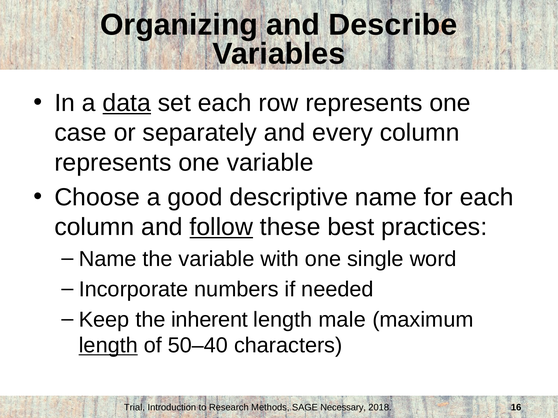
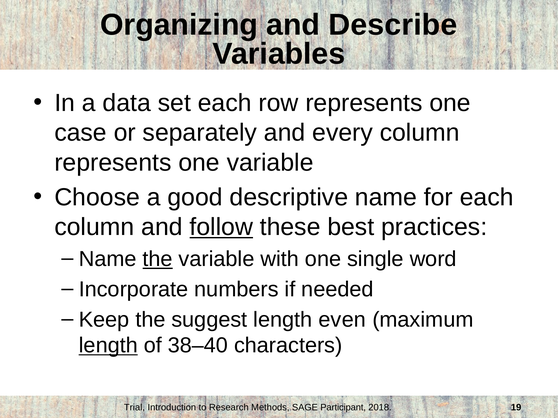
data underline: present -> none
the at (158, 259) underline: none -> present
inherent: inherent -> suggest
male: male -> even
50–40: 50–40 -> 38–40
Necessary: Necessary -> Participant
16: 16 -> 19
